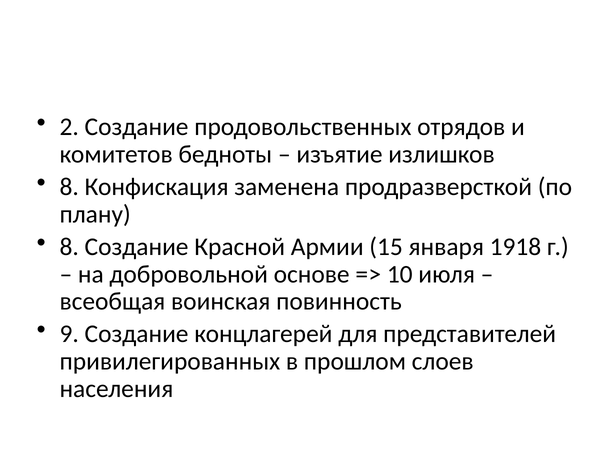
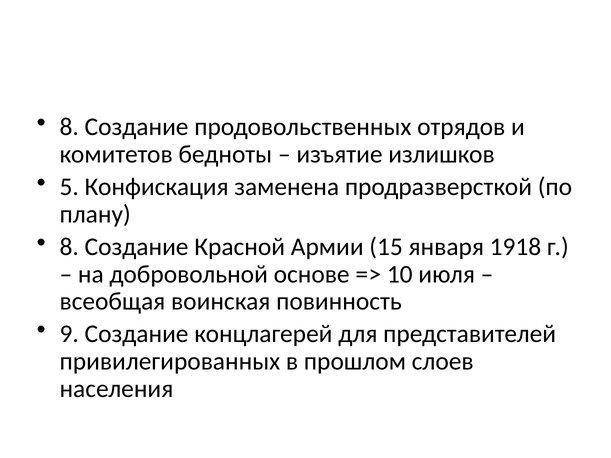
2 at (69, 127): 2 -> 8
8 at (69, 187): 8 -> 5
